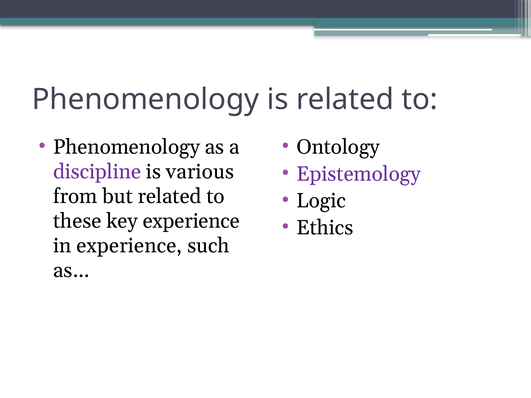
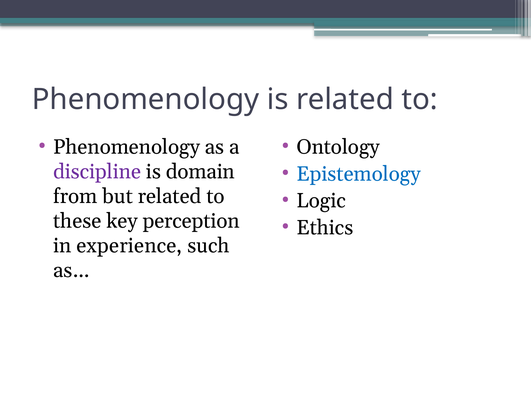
Epistemology colour: purple -> blue
various: various -> domain
key experience: experience -> perception
